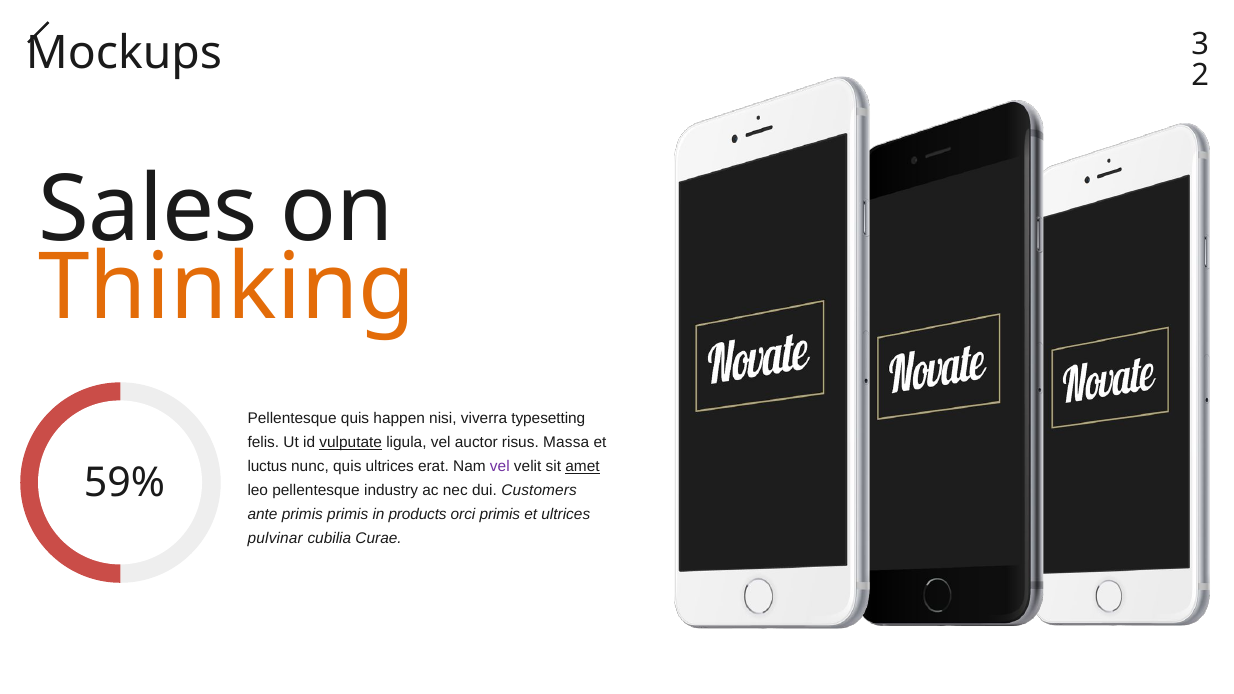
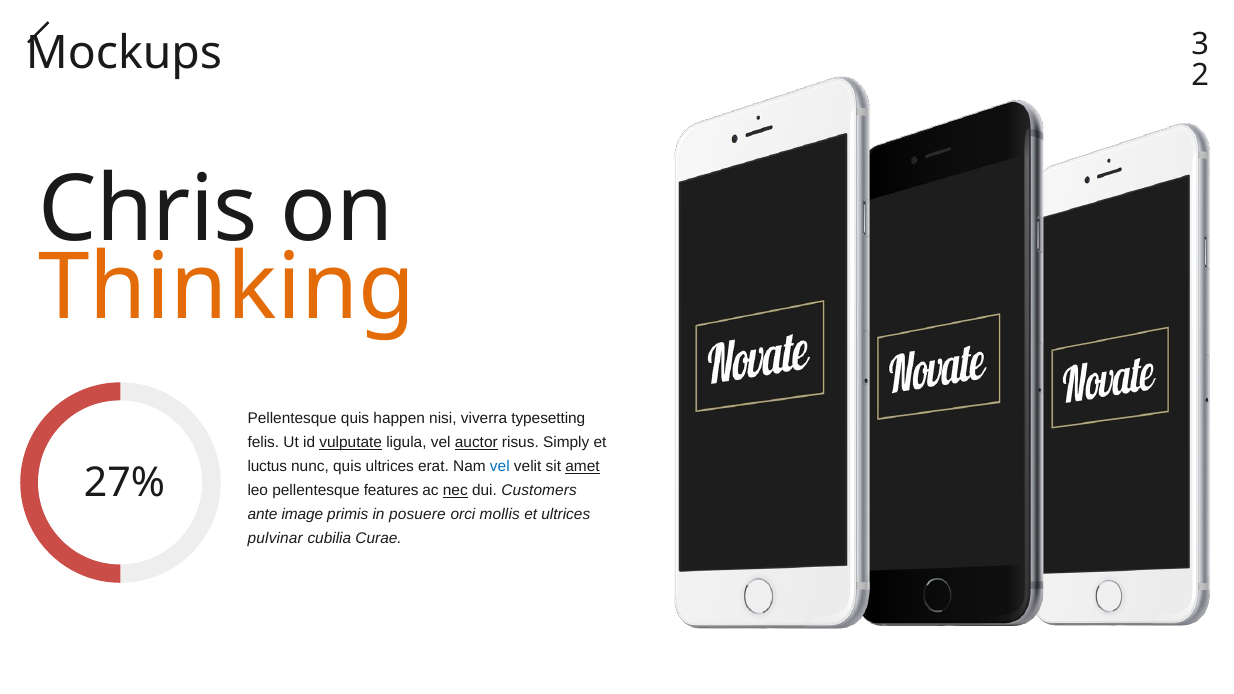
Sales: Sales -> Chris
auctor underline: none -> present
Massa: Massa -> Simply
vel at (500, 467) colour: purple -> blue
59%: 59% -> 27%
industry: industry -> features
nec underline: none -> present
ante primis: primis -> image
products: products -> posuere
orci primis: primis -> mollis
